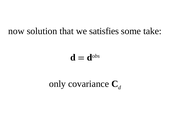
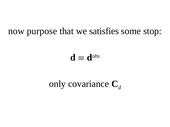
solution: solution -> purpose
take: take -> stop
